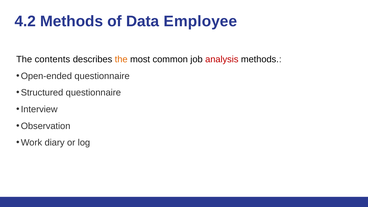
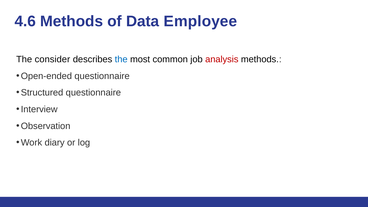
4.2: 4.2 -> 4.6
contents: contents -> consider
the at (121, 59) colour: orange -> blue
